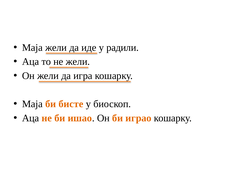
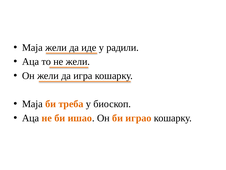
бисте: бисте -> треба
